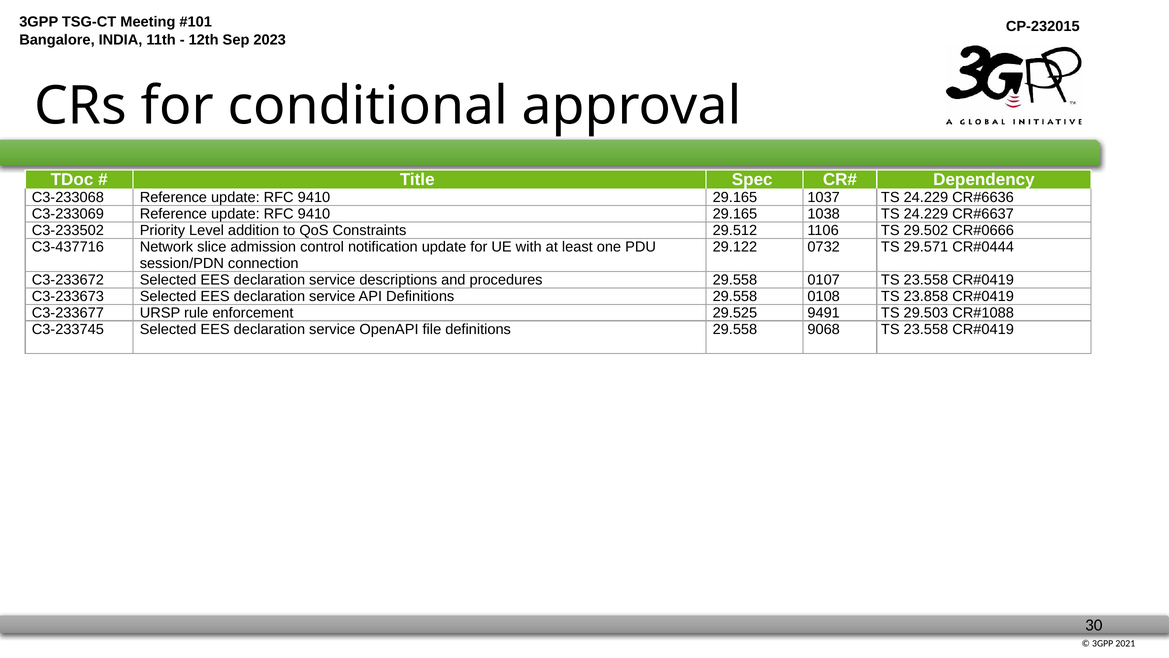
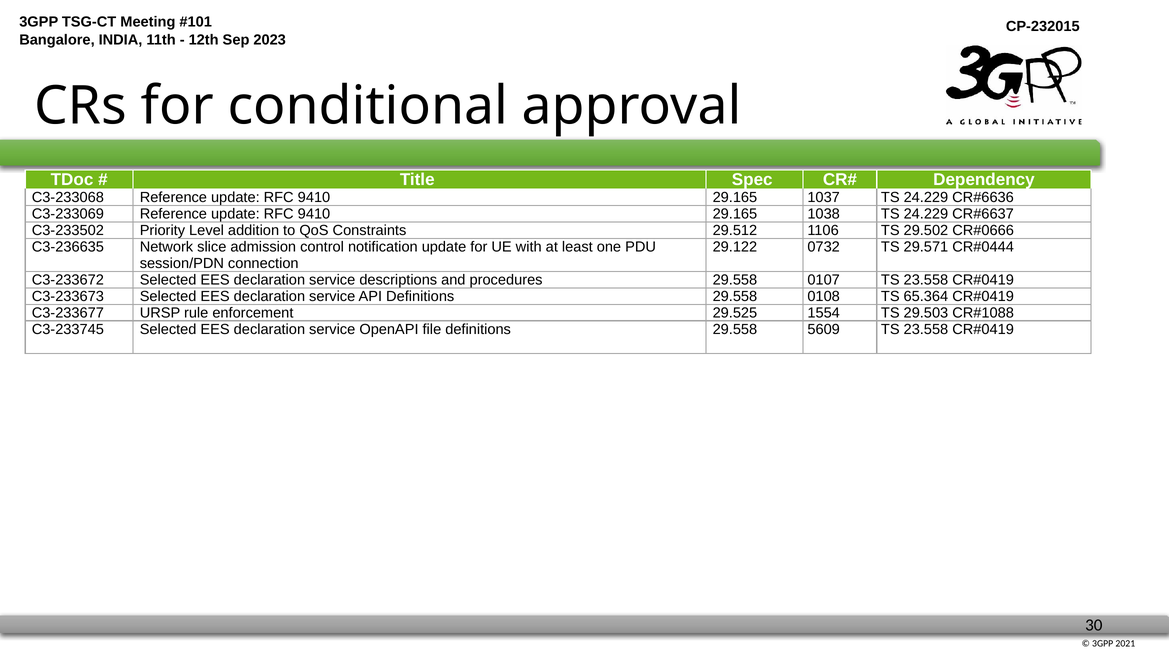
C3-437716: C3-437716 -> C3-236635
23.858: 23.858 -> 65.364
9491: 9491 -> 1554
9068: 9068 -> 5609
